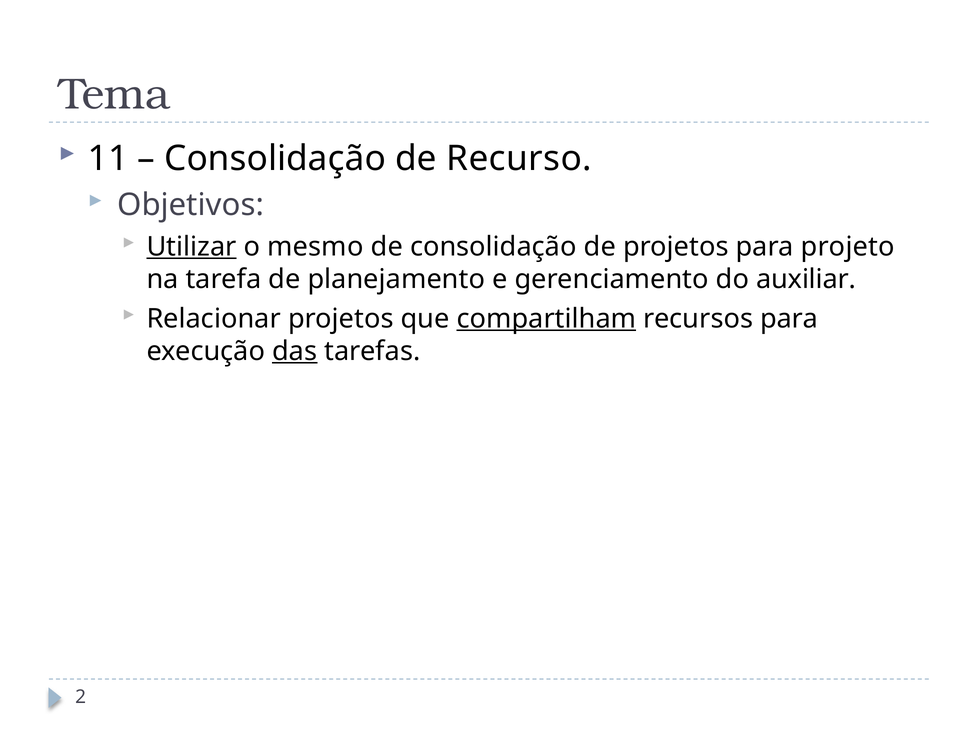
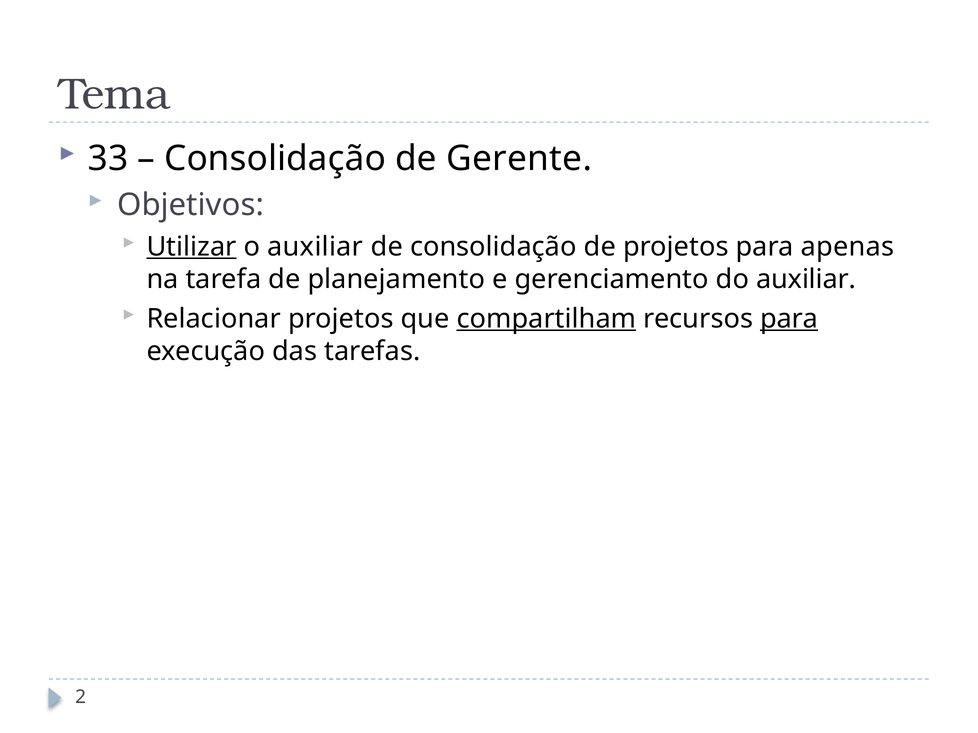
11: 11 -> 33
Recurso: Recurso -> Gerente
o mesmo: mesmo -> auxiliar
projeto: projeto -> apenas
para at (789, 319) underline: none -> present
das underline: present -> none
